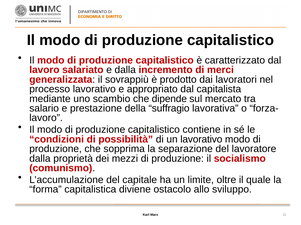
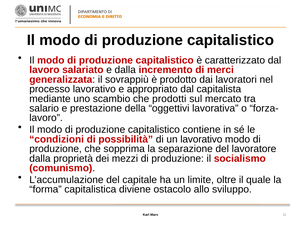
dipende: dipende -> prodotti
suffragio: suffragio -> oggettivi
